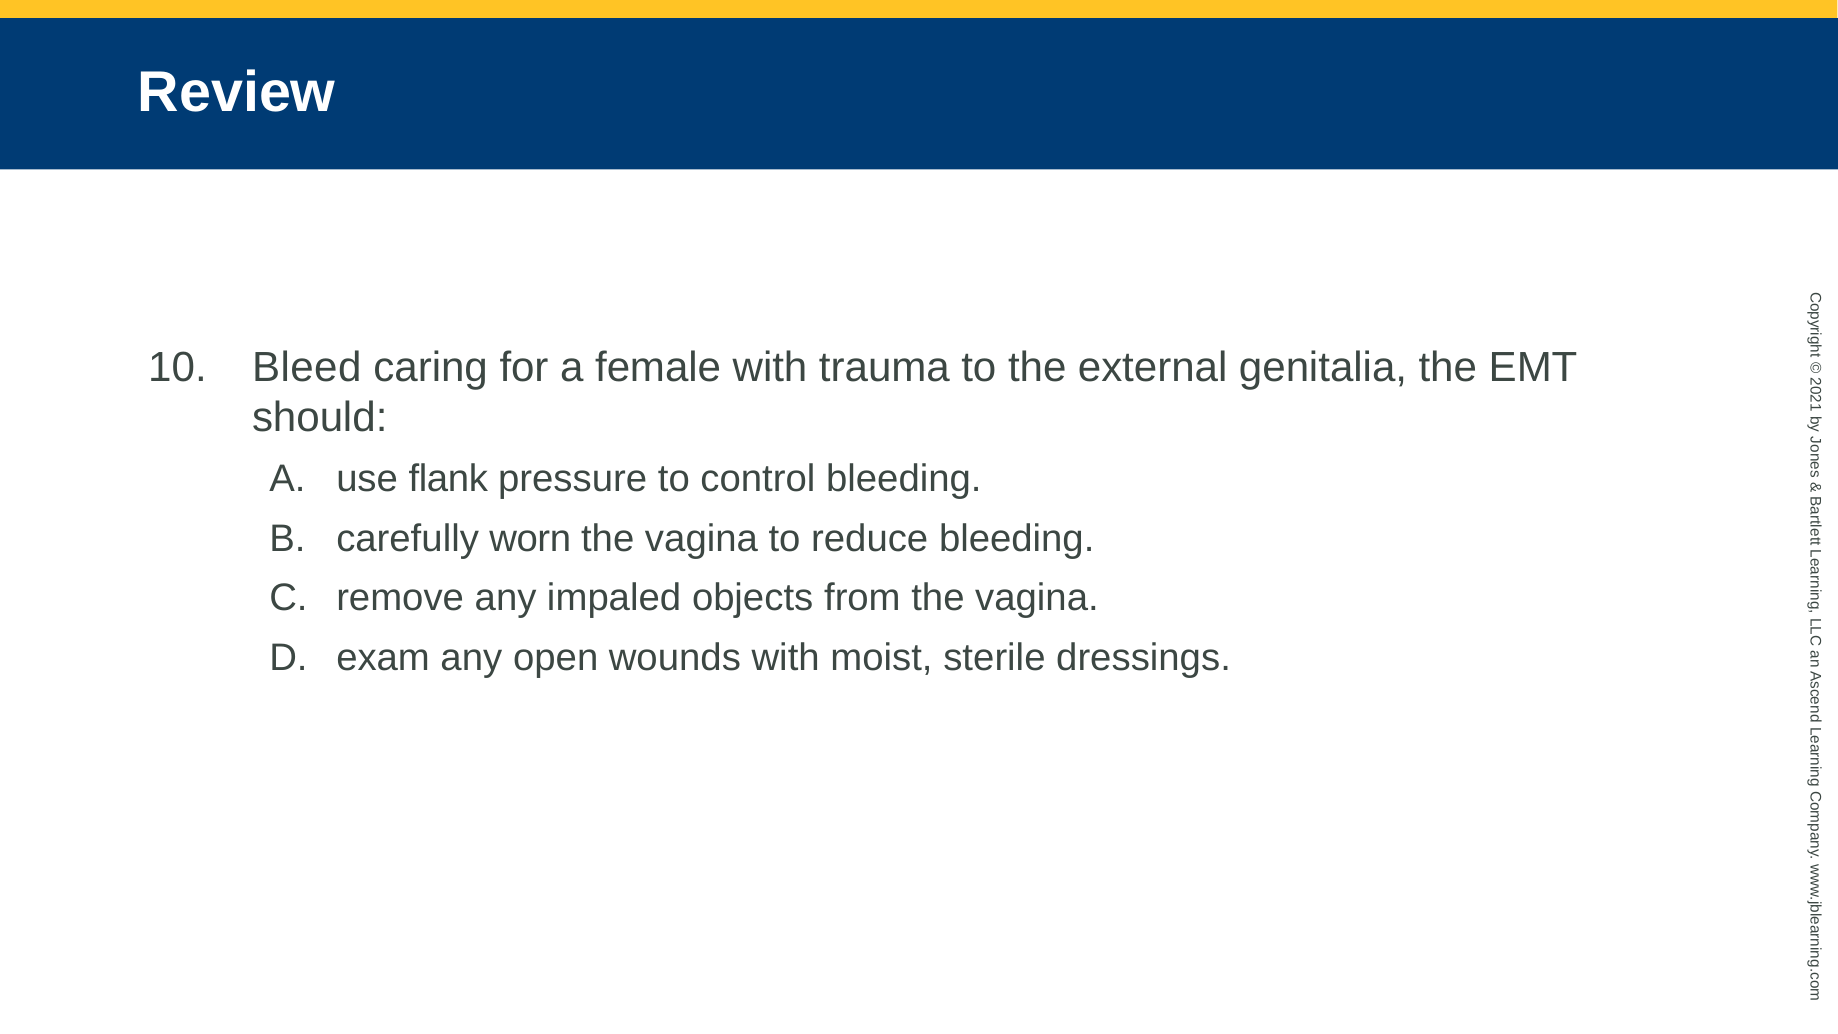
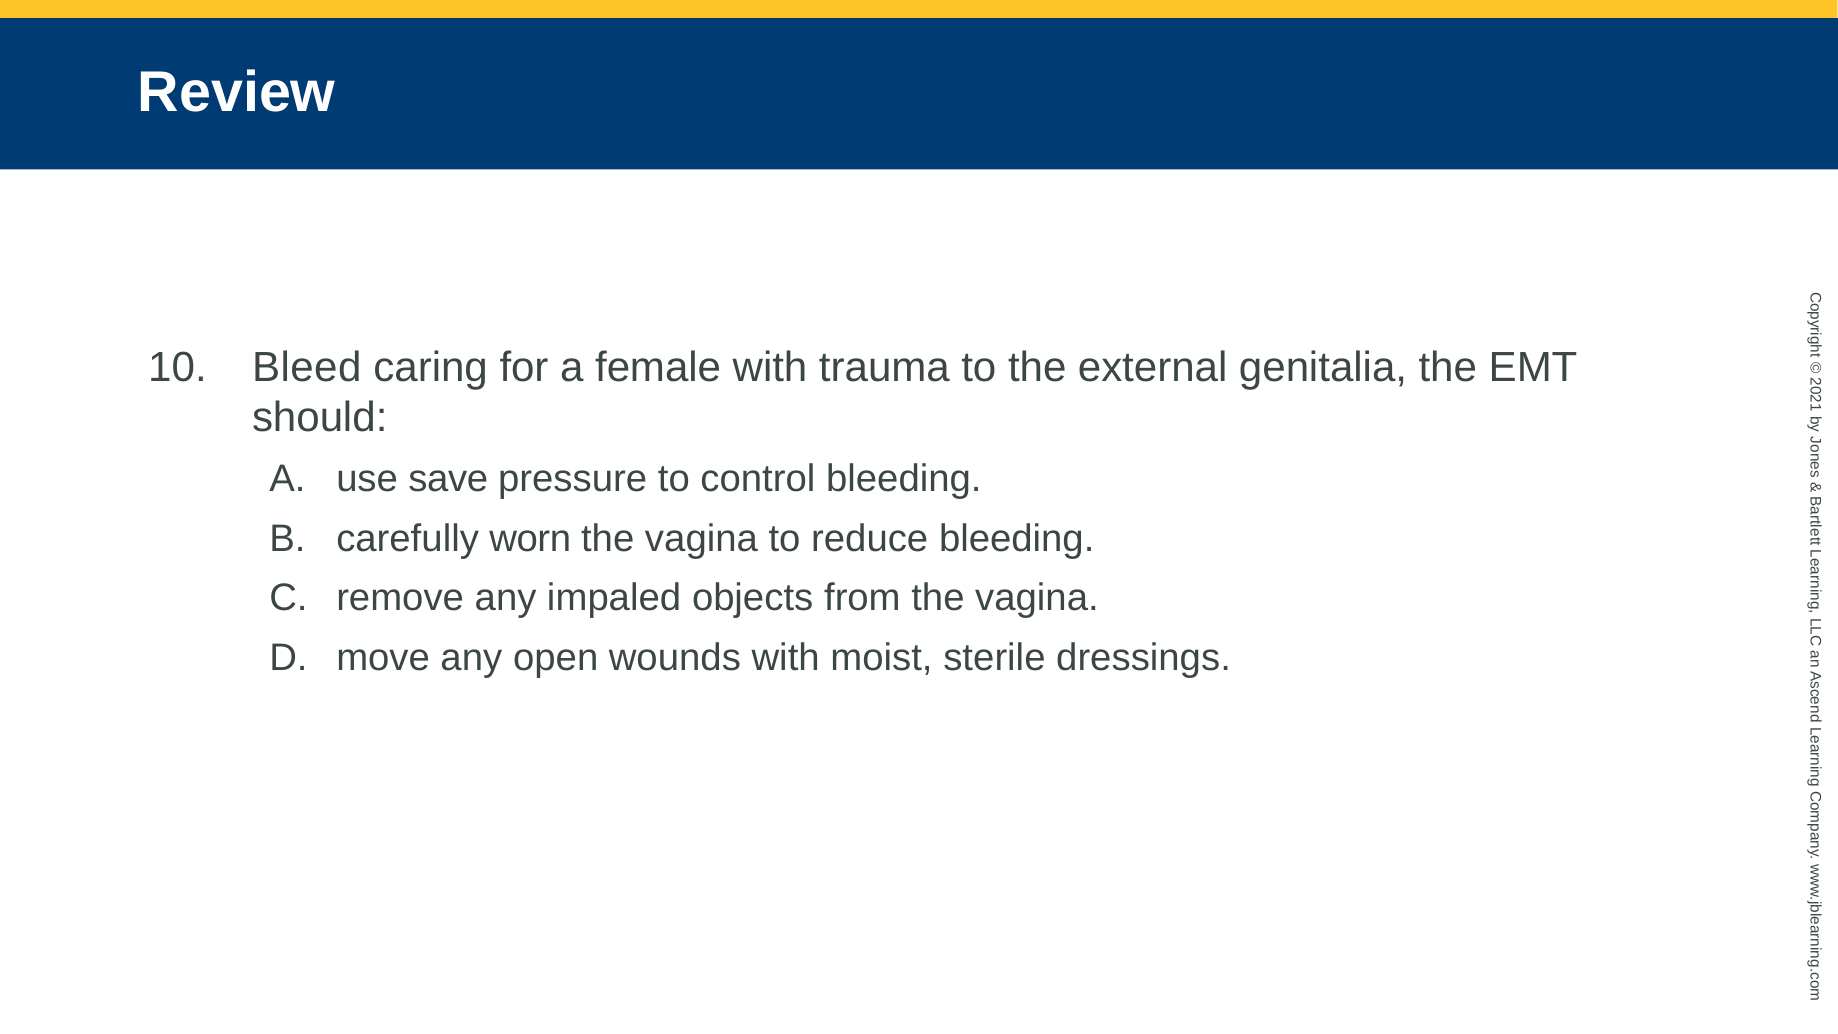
flank: flank -> save
exam: exam -> move
